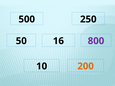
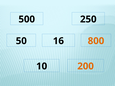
800 colour: purple -> orange
